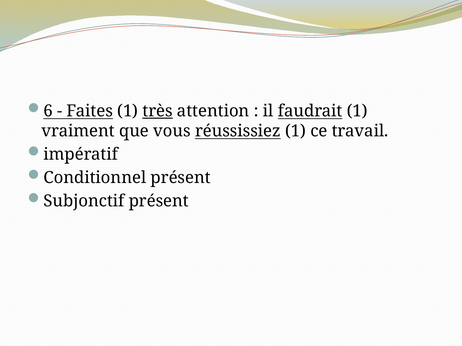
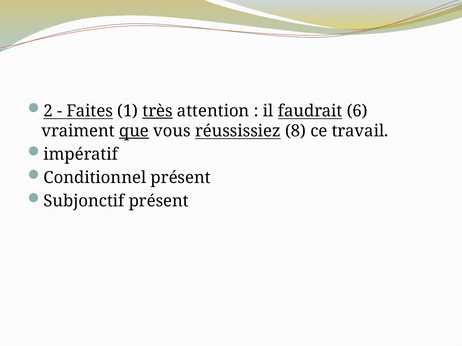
6: 6 -> 2
faudrait 1: 1 -> 6
que underline: none -> present
réussissiez 1: 1 -> 8
